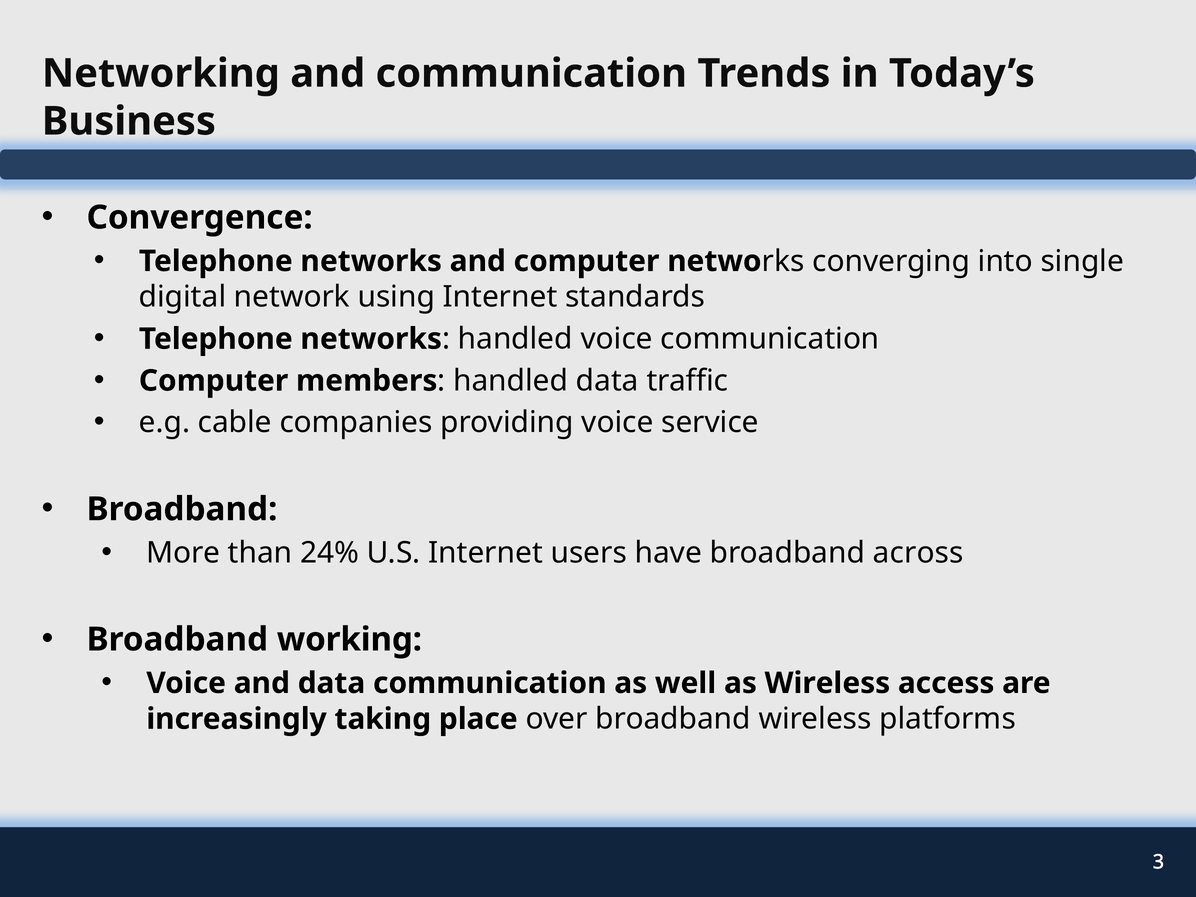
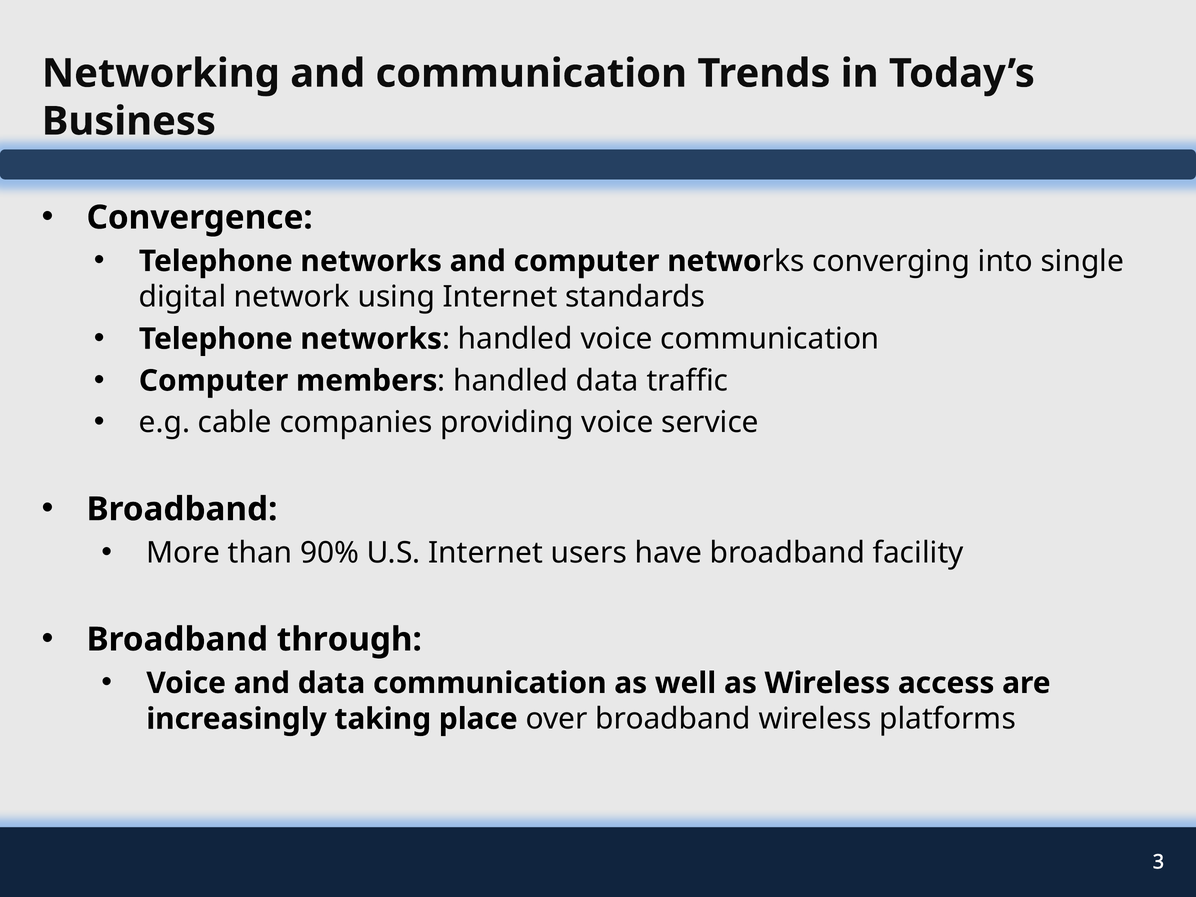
24%: 24% -> 90%
across: across -> facility
working: working -> through
